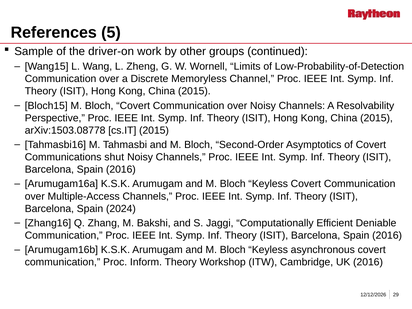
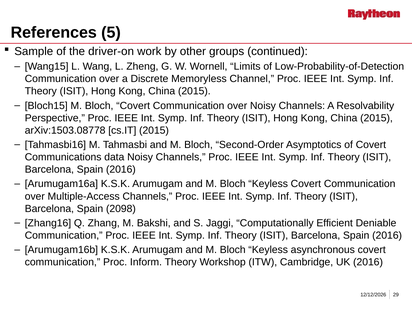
shut: shut -> data
2024: 2024 -> 2098
